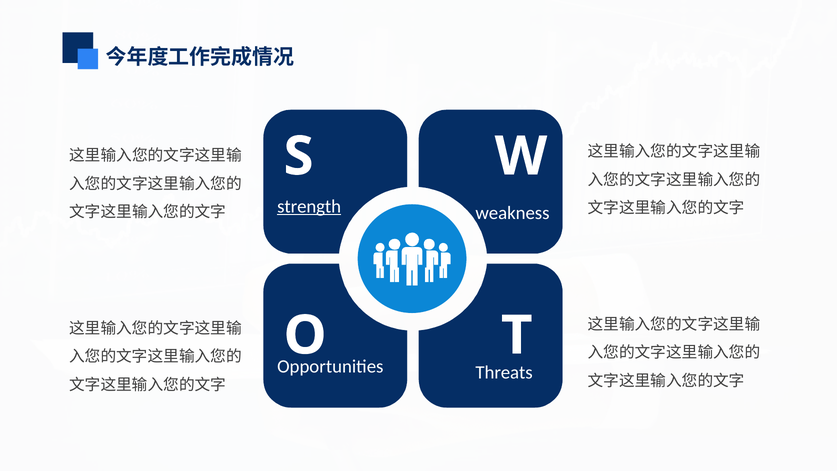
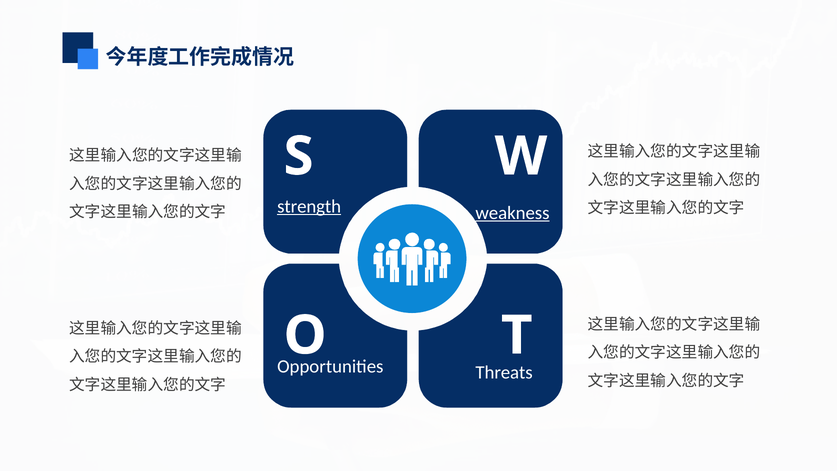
weakness underline: none -> present
